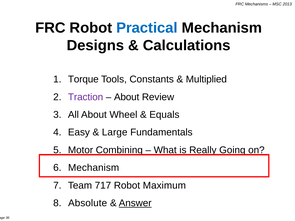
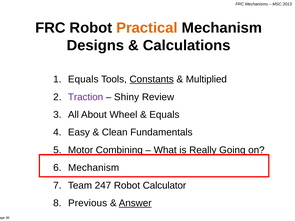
Practical colour: blue -> orange
Torque at (83, 79): Torque -> Equals
Constants underline: none -> present
About at (127, 97): About -> Shiny
Large: Large -> Clean
717: 717 -> 247
Maximum: Maximum -> Calculator
Absolute: Absolute -> Previous
